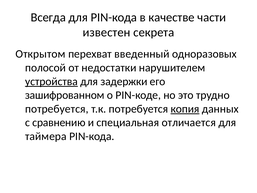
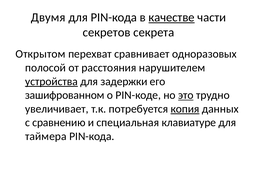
Всегда: Всегда -> Двумя
качестве underline: none -> present
известен: известен -> секретов
введенный: введенный -> сравнивает
недостатки: недостатки -> расстояния
это underline: none -> present
потребуется at (57, 109): потребуется -> увеличивает
отличается: отличается -> клавиатуре
